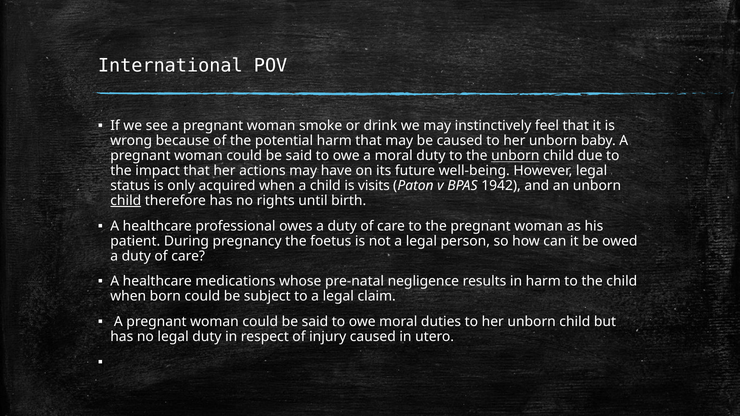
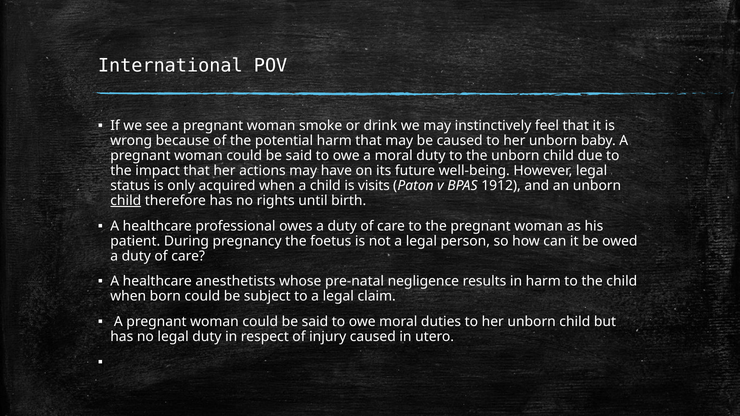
unborn at (515, 156) underline: present -> none
1942: 1942 -> 1912
medications: medications -> anesthetists
